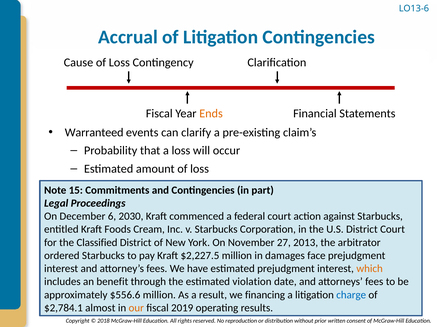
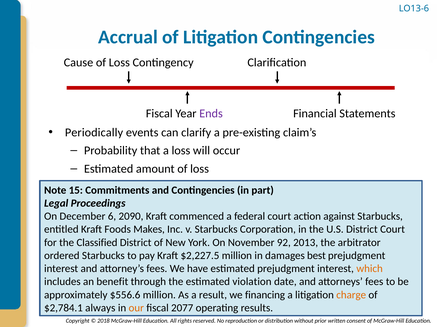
Ends colour: orange -> purple
Warranteed: Warranteed -> Periodically
2030: 2030 -> 2090
Cream: Cream -> Makes
27: 27 -> 92
face: face -> best
charge colour: blue -> orange
almost: almost -> always
2019: 2019 -> 2077
